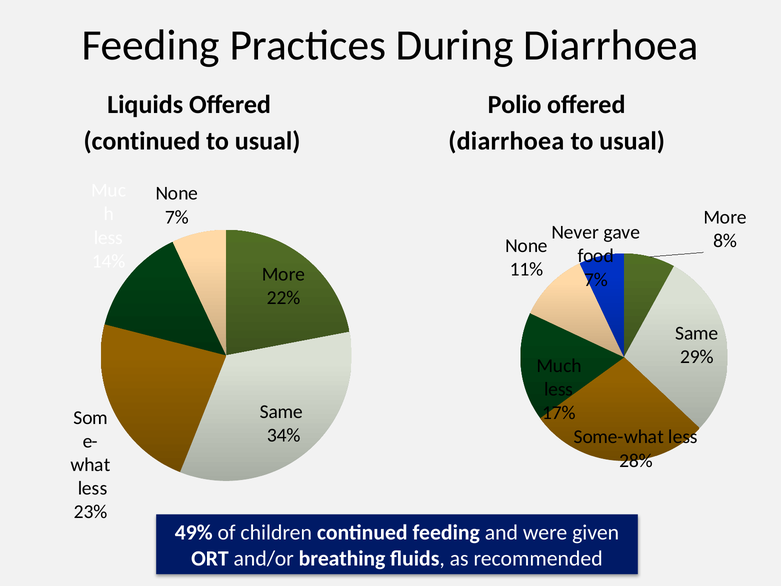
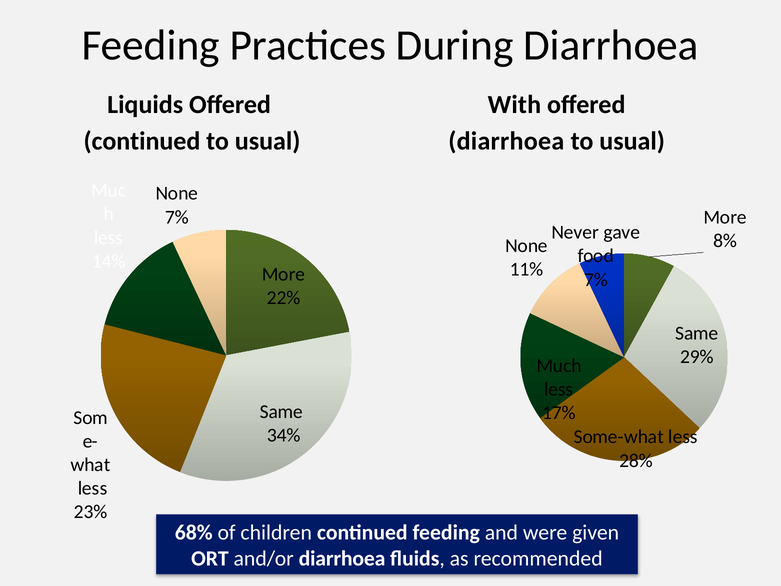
Polio: Polio -> With
49%: 49% -> 68%
and/or breathing: breathing -> diarrhoea
